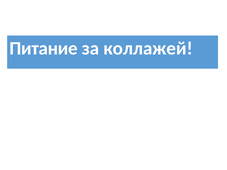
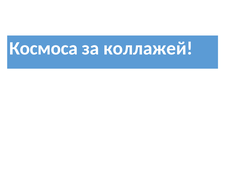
Питание: Питание -> Космоса
